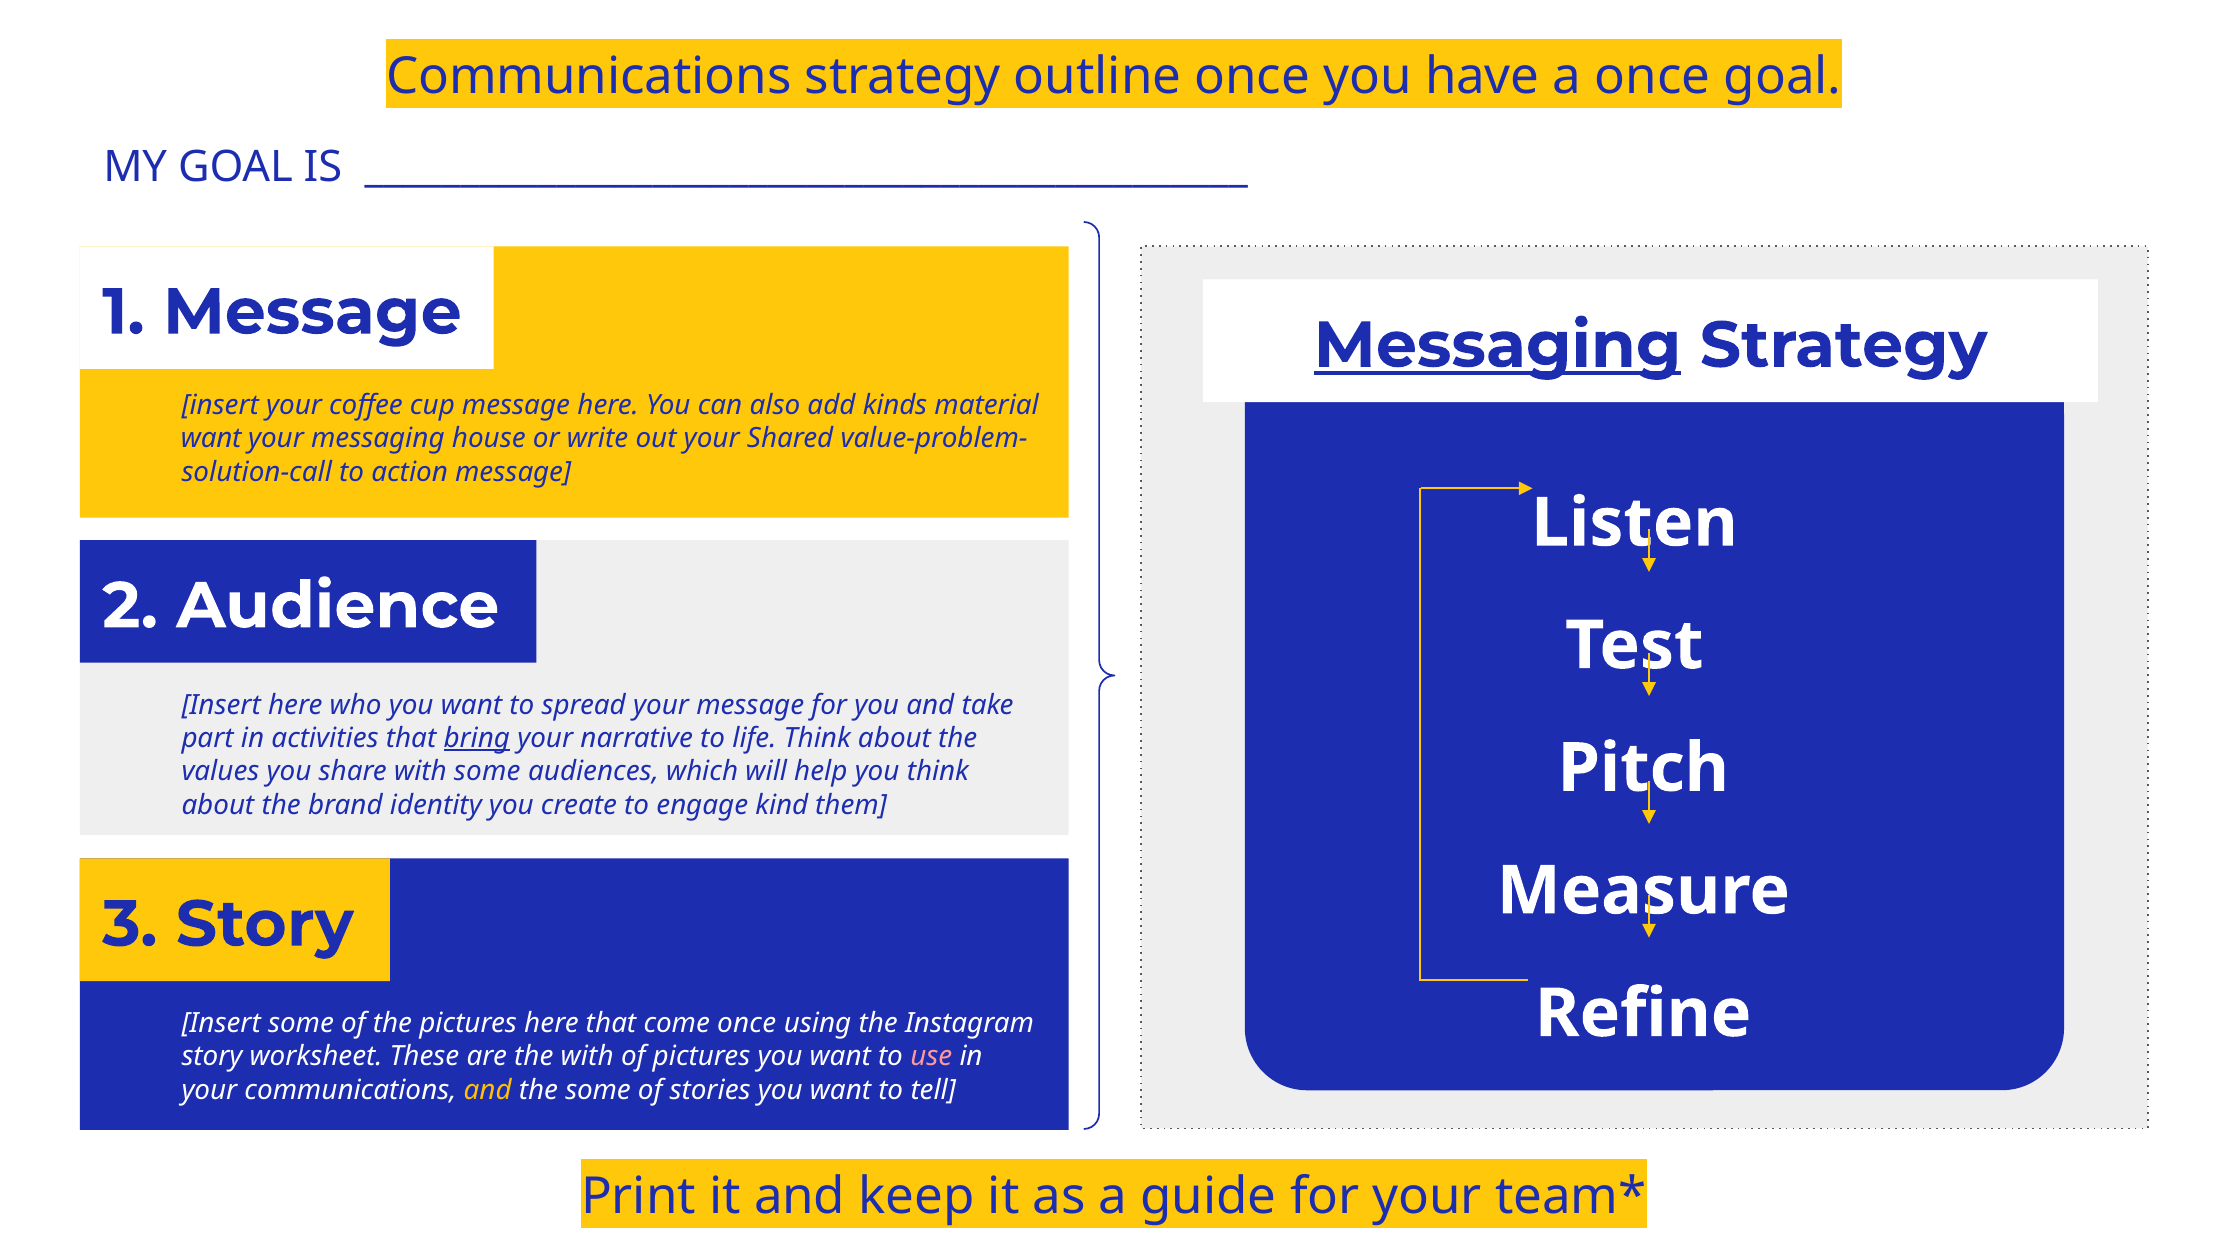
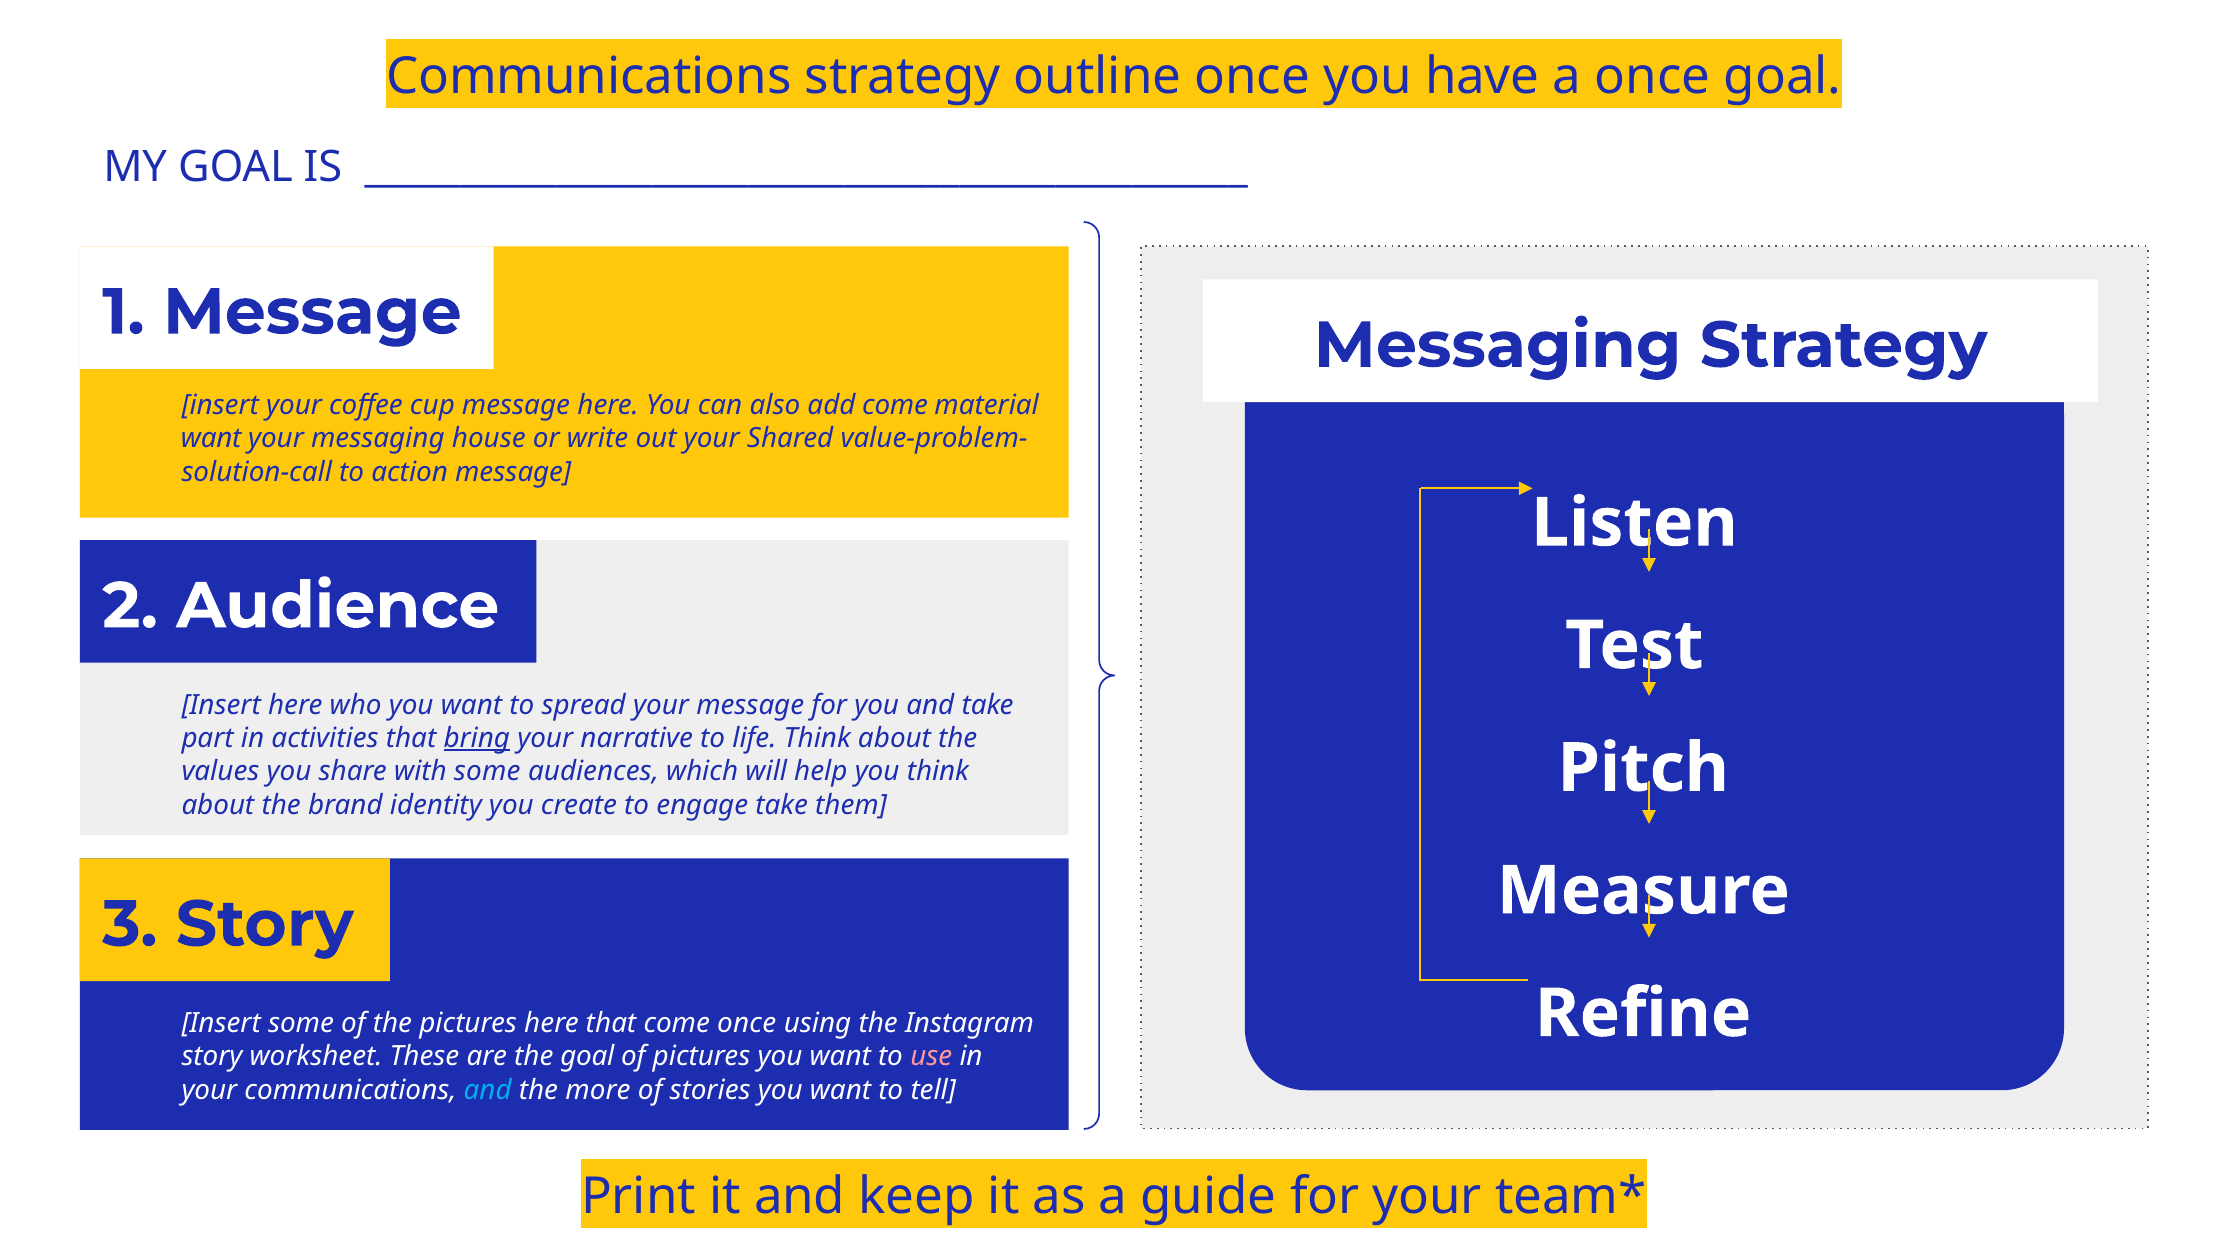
Messaging at (1498, 345) underline: present -> none
add kinds: kinds -> come
engage kind: kind -> take
the with: with -> goal
and at (488, 1090) colour: yellow -> light blue
the some: some -> more
